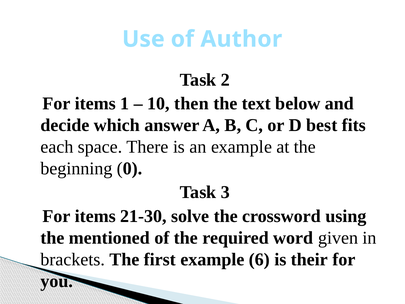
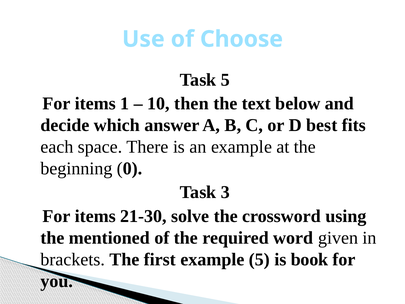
Author: Author -> Choose
Task 2: 2 -> 5
example 6: 6 -> 5
their: their -> book
